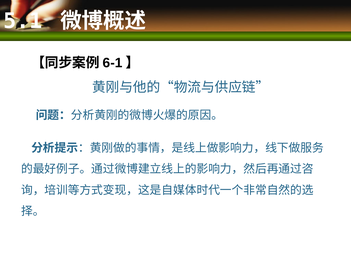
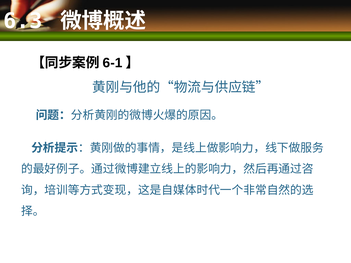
5.1: 5.1 -> 6.3
